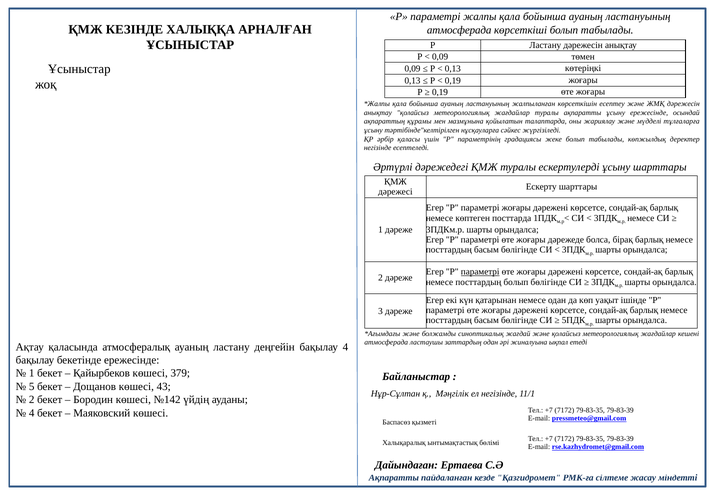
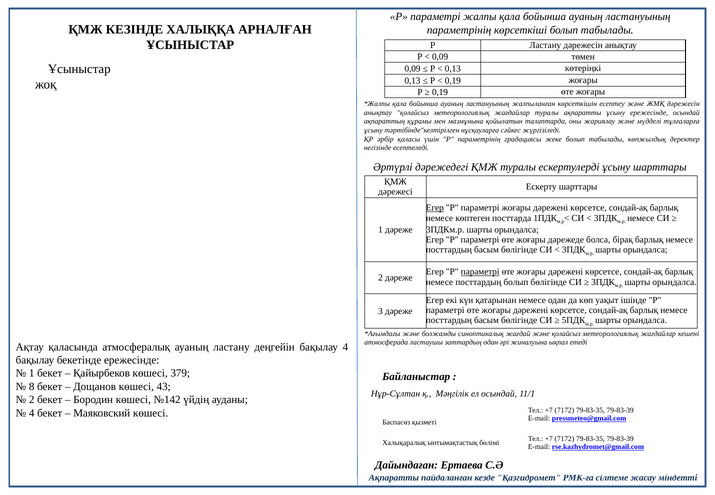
атмосферада at (459, 30): атмосферада -> параметрінің
Егер at (435, 208) underline: none -> present
5: 5 -> 8
ел негізінде: негізінде -> осындай
